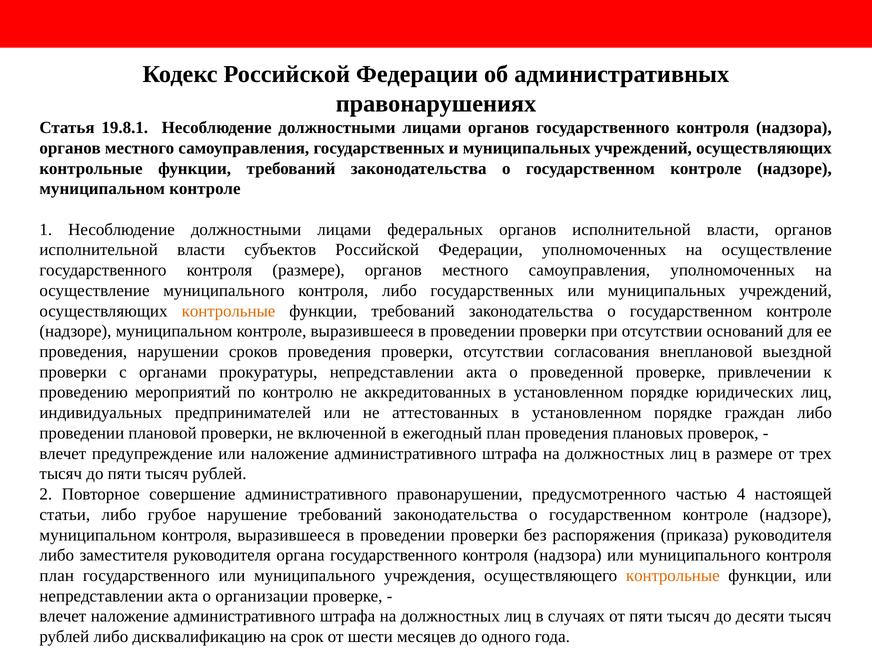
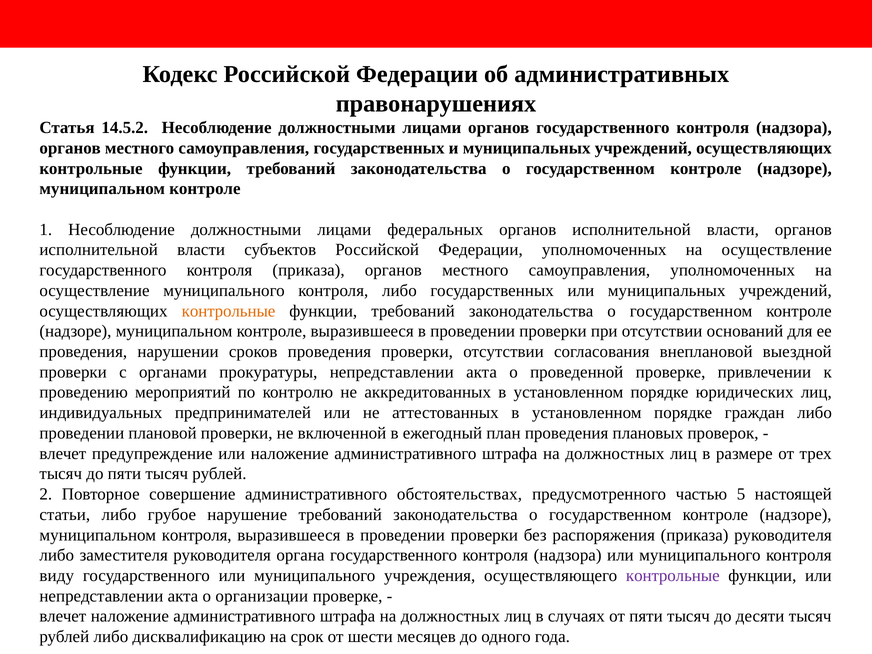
19.8.1: 19.8.1 -> 14.5.2
контроля размере: размере -> приказа
правонарушении: правонарушении -> обстоятельствах
4: 4 -> 5
план at (57, 576): план -> виду
контрольные at (673, 576) colour: orange -> purple
